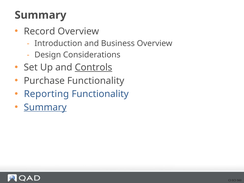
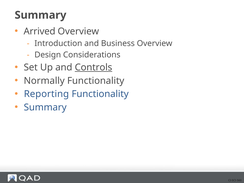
Record: Record -> Arrived
Purchase: Purchase -> Normally
Summary at (45, 107) underline: present -> none
